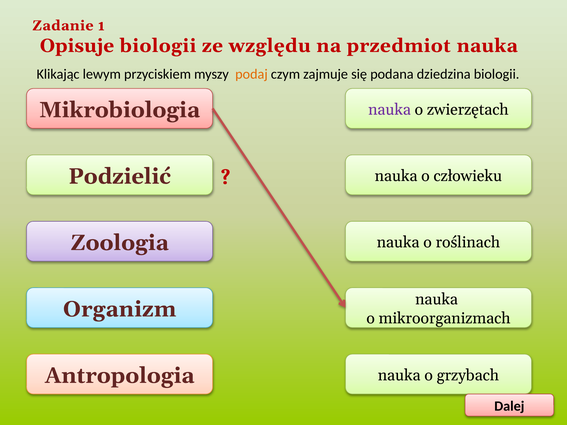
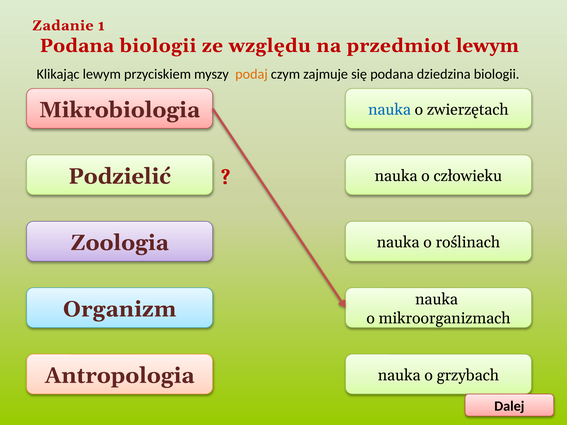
Opisuje at (77, 46): Opisuje -> Podana
przedmiot nauka: nauka -> lewym
nauka at (390, 110) colour: purple -> blue
